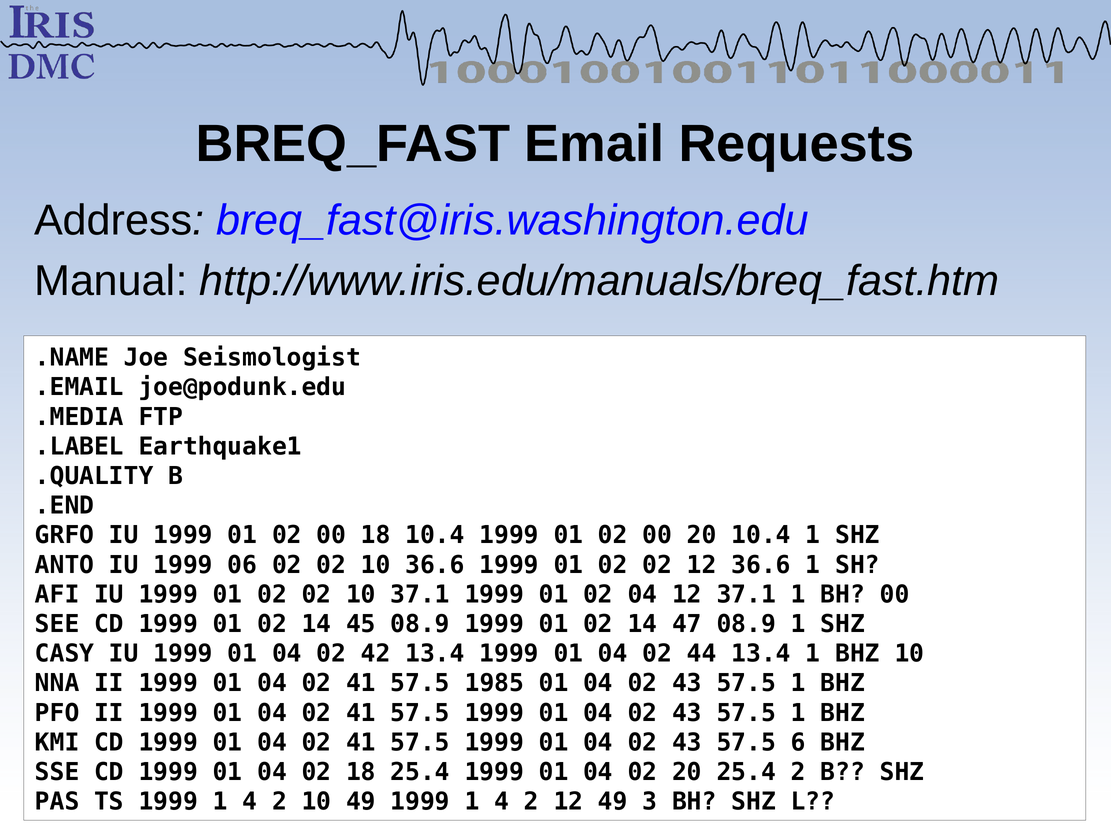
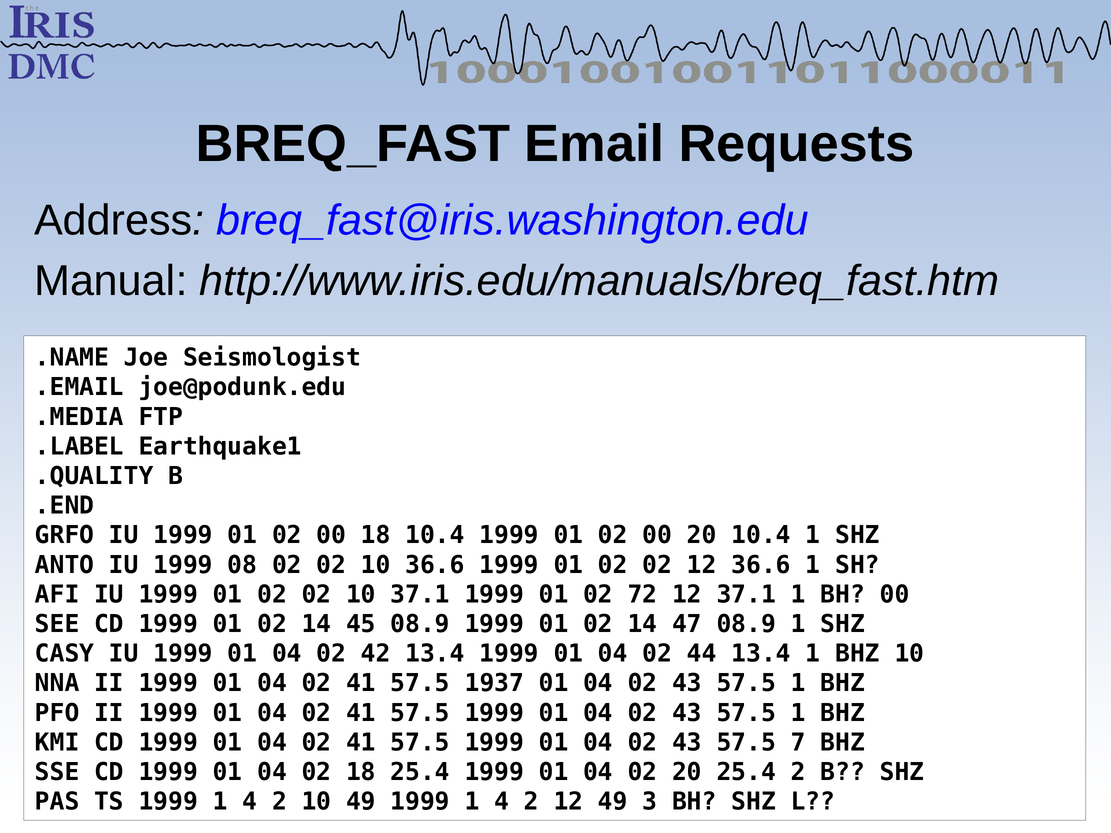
06: 06 -> 08
02 04: 04 -> 72
1985: 1985 -> 1937
6: 6 -> 7
